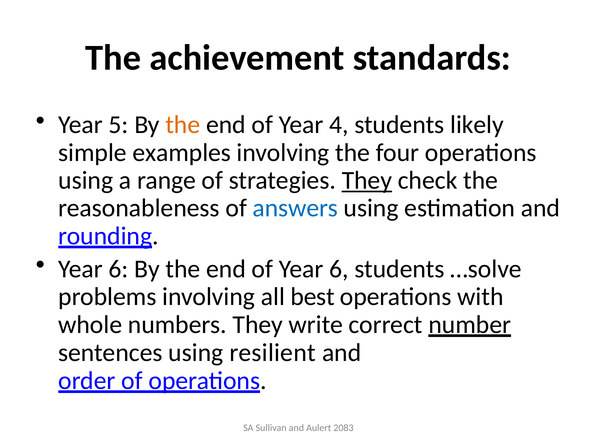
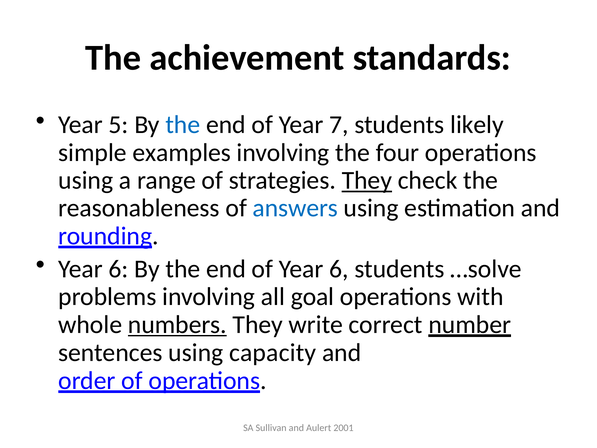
the at (183, 125) colour: orange -> blue
4: 4 -> 7
best: best -> goal
numbers underline: none -> present
resilient: resilient -> capacity
2083: 2083 -> 2001
